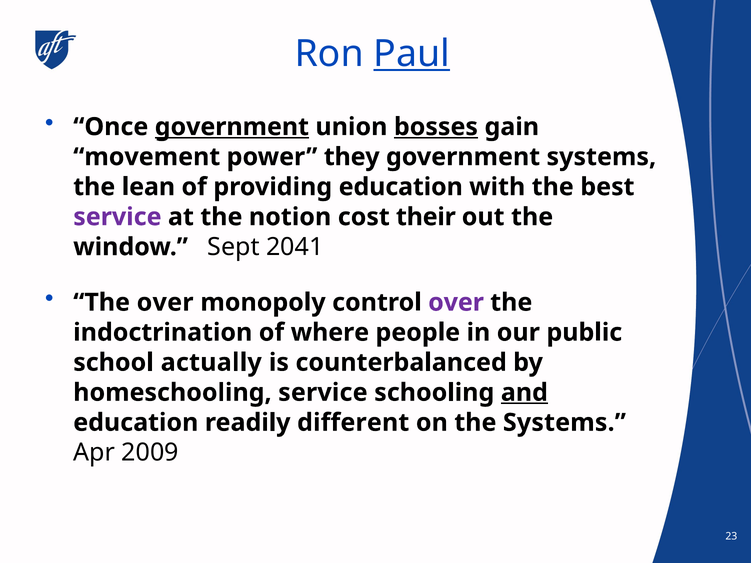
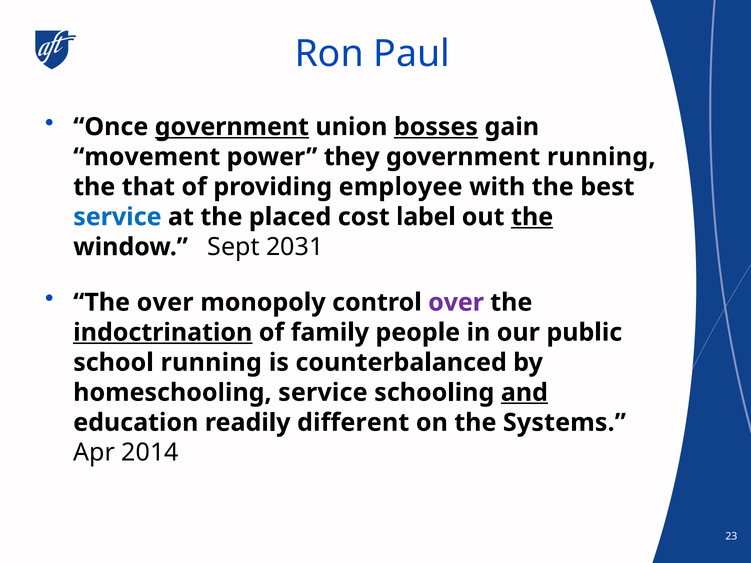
Paul underline: present -> none
government systems: systems -> running
lean: lean -> that
providing education: education -> employee
service at (117, 217) colour: purple -> blue
notion: notion -> placed
their: their -> label
the at (532, 217) underline: none -> present
2041: 2041 -> 2031
indoctrination underline: none -> present
where: where -> family
school actually: actually -> running
2009: 2009 -> 2014
